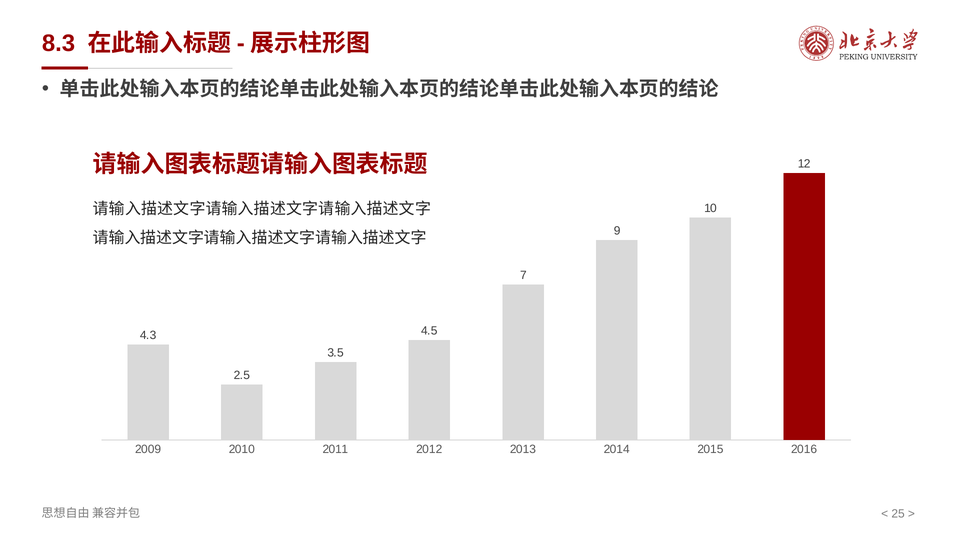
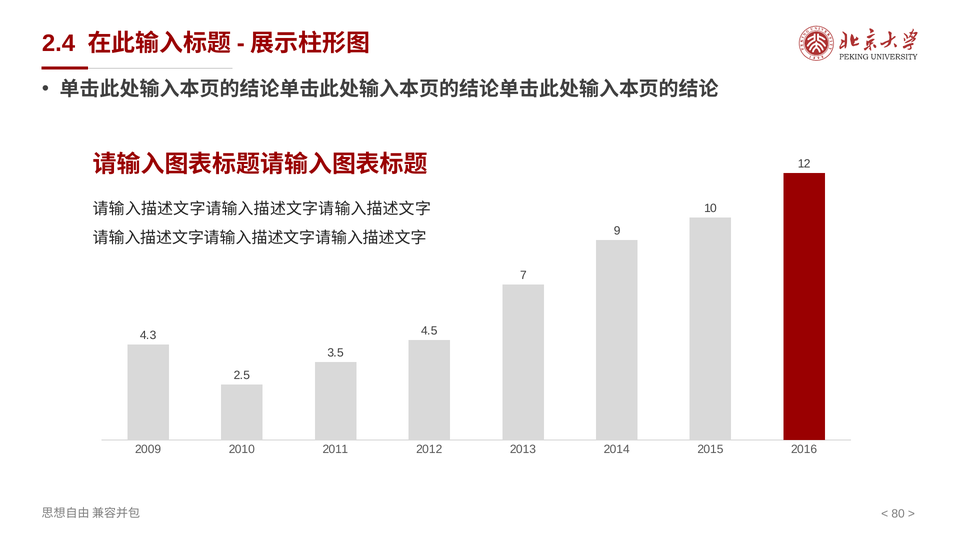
8.3: 8.3 -> 2.4
25: 25 -> 80
